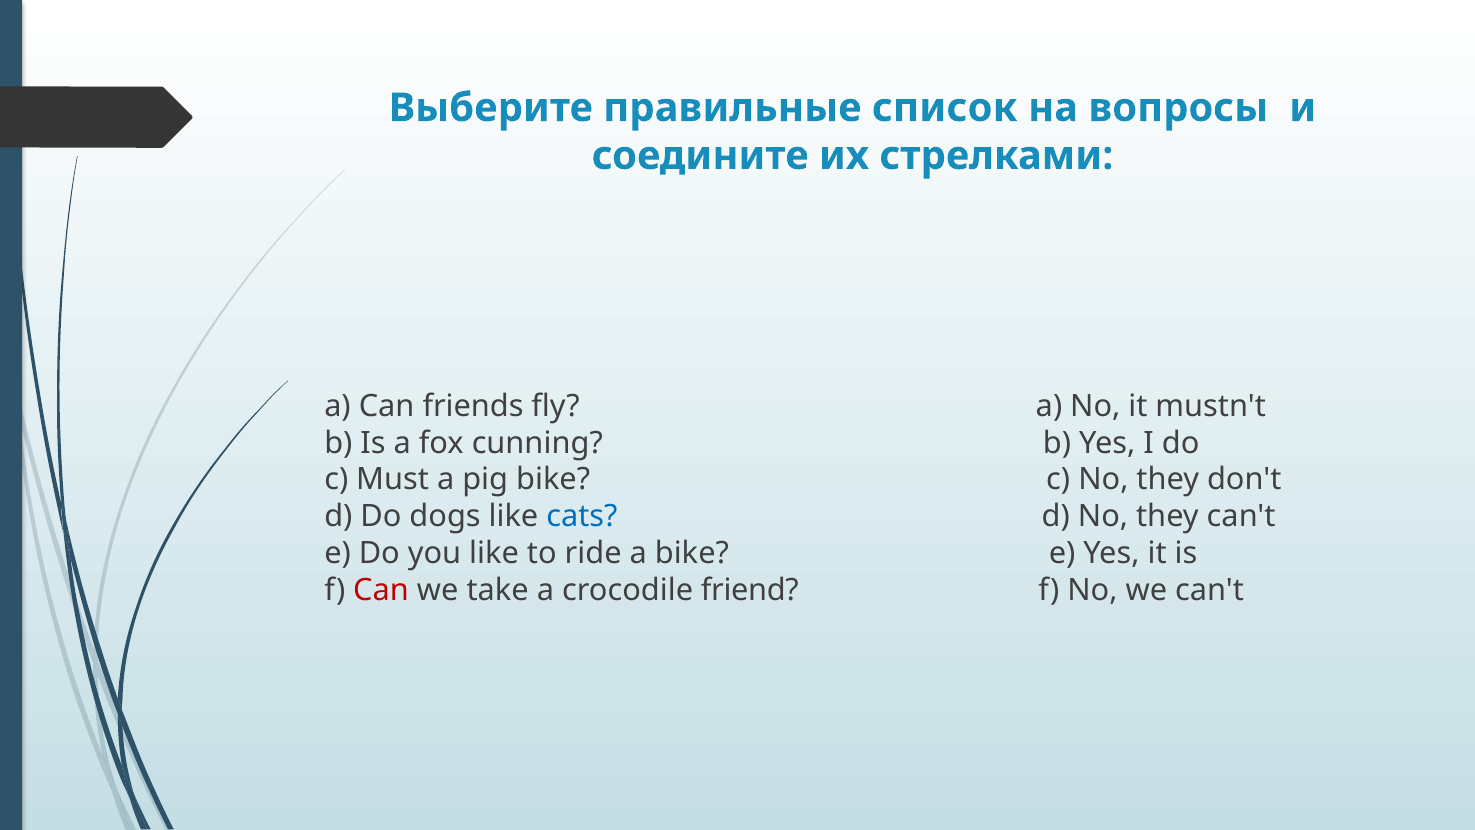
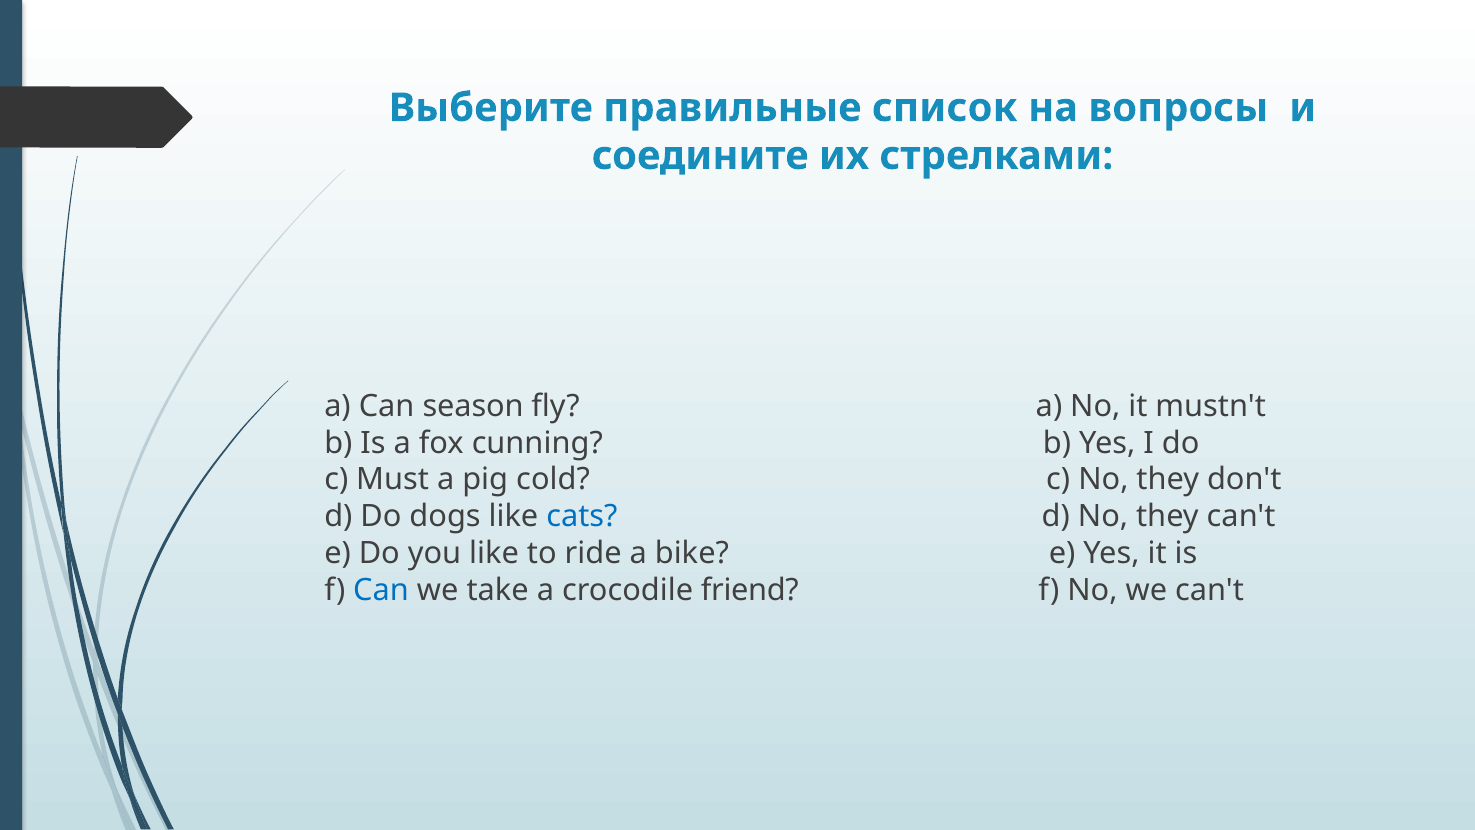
friends: friends -> season
pig bike: bike -> cold
Can at (381, 590) colour: red -> blue
